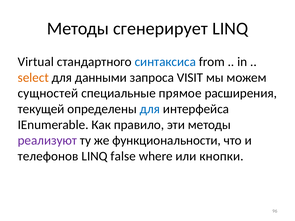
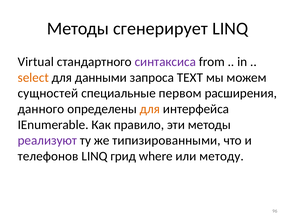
синтаксиса colour: blue -> purple
VISIT: VISIT -> TEXT
прямое: прямое -> первом
текущей: текущей -> данного
для at (150, 109) colour: blue -> orange
функциональности: функциональности -> типизированными
false: false -> грид
кнопки: кнопки -> методу
